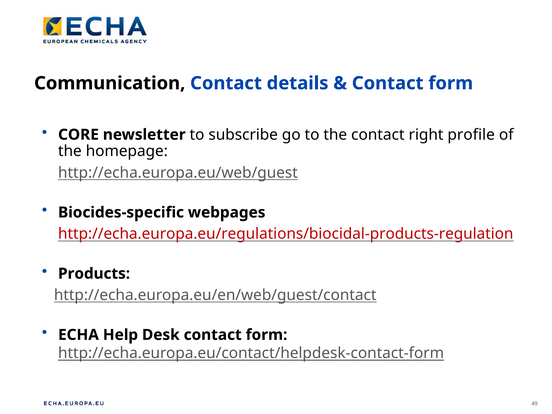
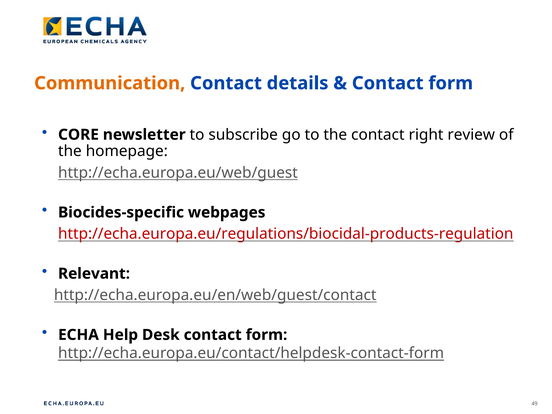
Communication colour: black -> orange
profile: profile -> review
Products: Products -> Relevant
